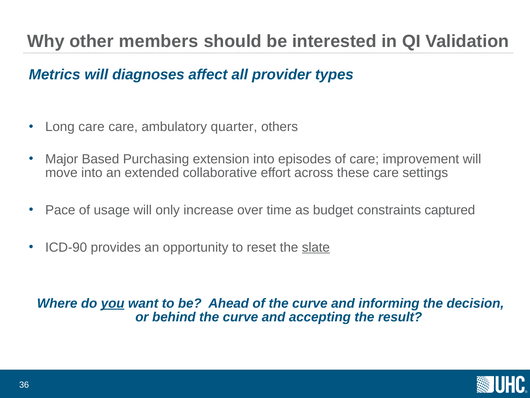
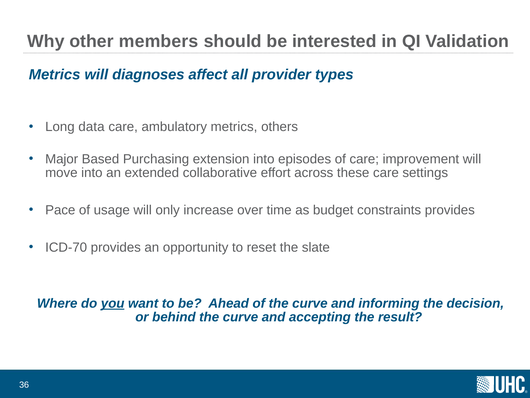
Long care: care -> data
ambulatory quarter: quarter -> metrics
constraints captured: captured -> provides
ICD-90: ICD-90 -> ICD-70
slate underline: present -> none
